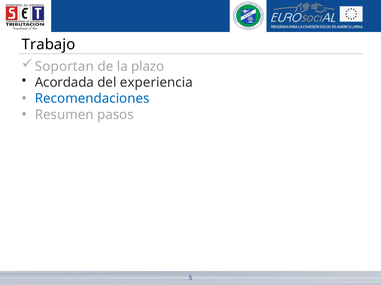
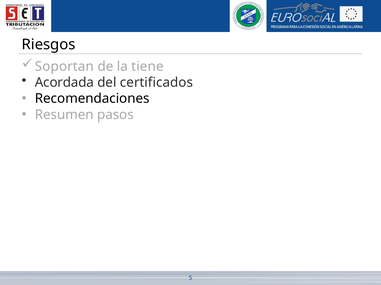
Trabajo: Trabajo -> Riesgos
plazo: plazo -> tiene
experiencia: experiencia -> certificados
Recomendaciones colour: blue -> black
